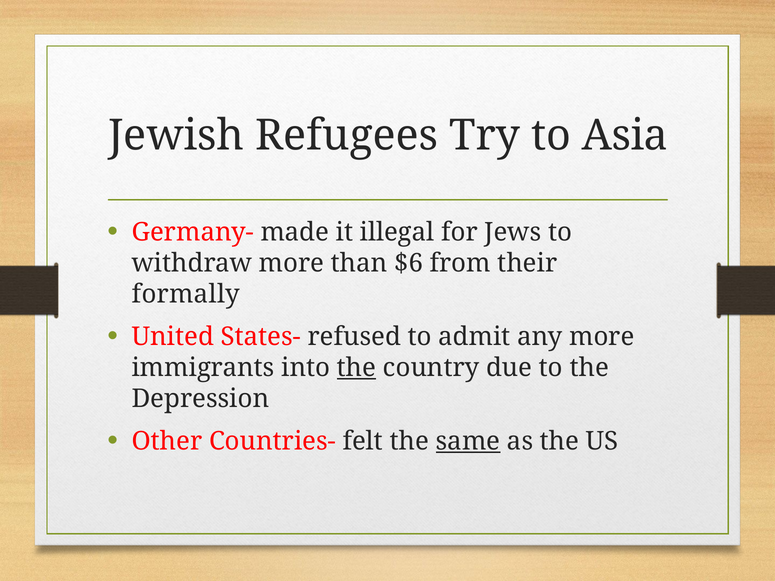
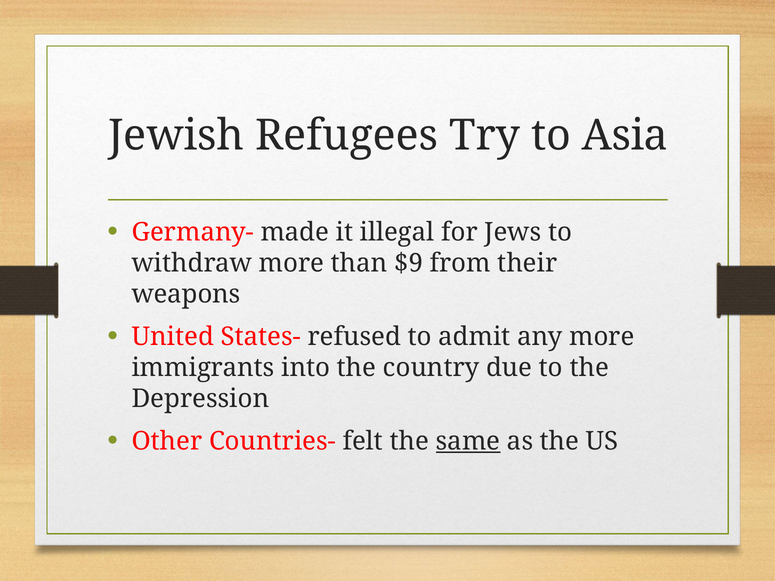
$6: $6 -> $9
formally: formally -> weapons
the at (357, 368) underline: present -> none
